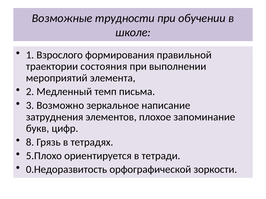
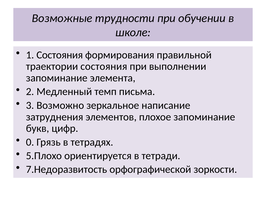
1 Взрослого: Взрослого -> Состояния
мероприятий at (57, 78): мероприятий -> запоминание
8: 8 -> 0
0.Недоразвитость: 0.Недоразвитость -> 7.Недоразвитость
